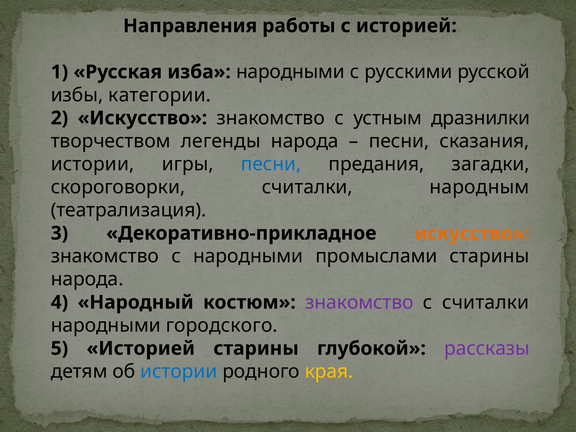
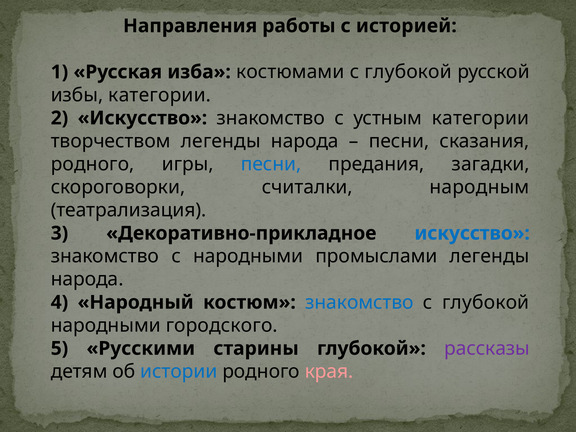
изба народными: народными -> костюмами
русскими at (408, 72): русскими -> глубокой
устным дразнилки: дразнилки -> категории
истории at (93, 164): истории -> родного
искусство at (472, 233) colour: orange -> blue
промыслами старины: старины -> легенды
знакомство at (359, 302) colour: purple -> blue
считалки at (486, 302): считалки -> глубокой
5 Историей: Историей -> Русскими
края colour: yellow -> pink
